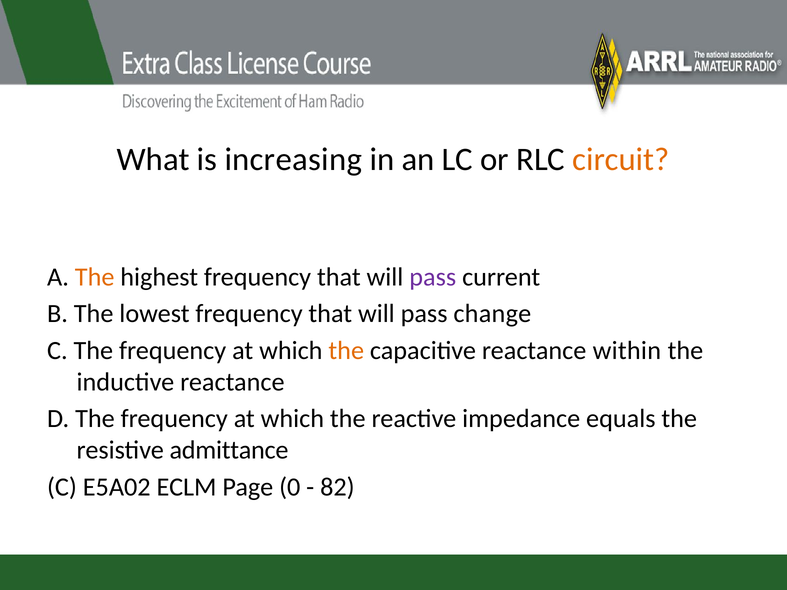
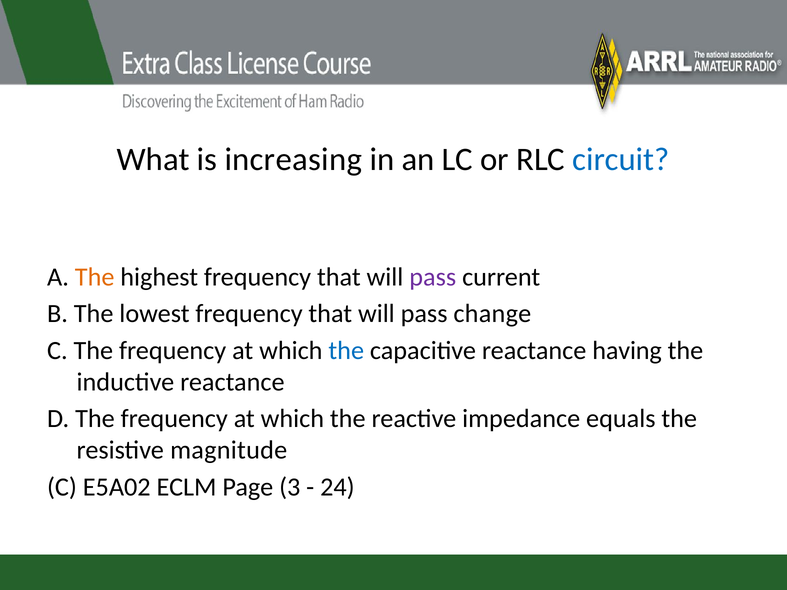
circuit colour: orange -> blue
the at (346, 351) colour: orange -> blue
within: within -> having
admittance: admittance -> magnitude
0: 0 -> 3
82: 82 -> 24
